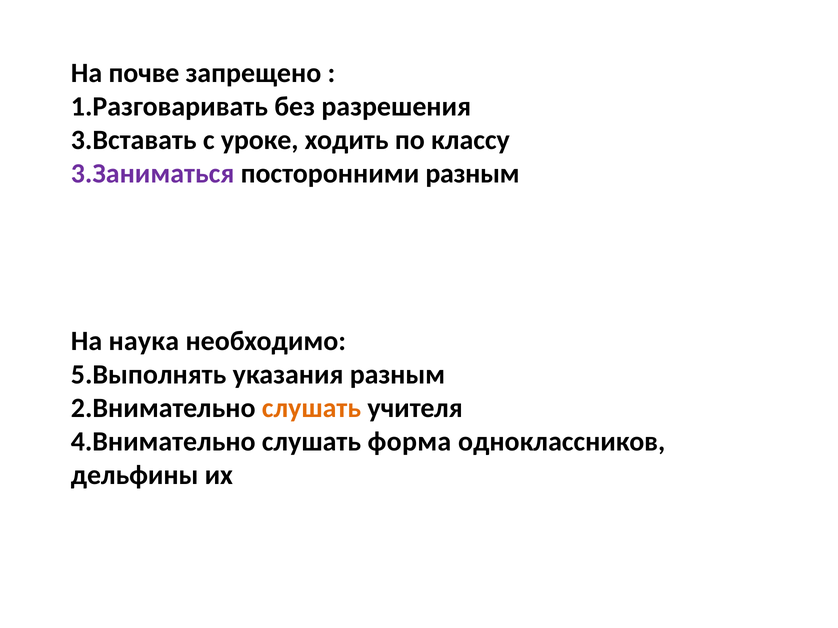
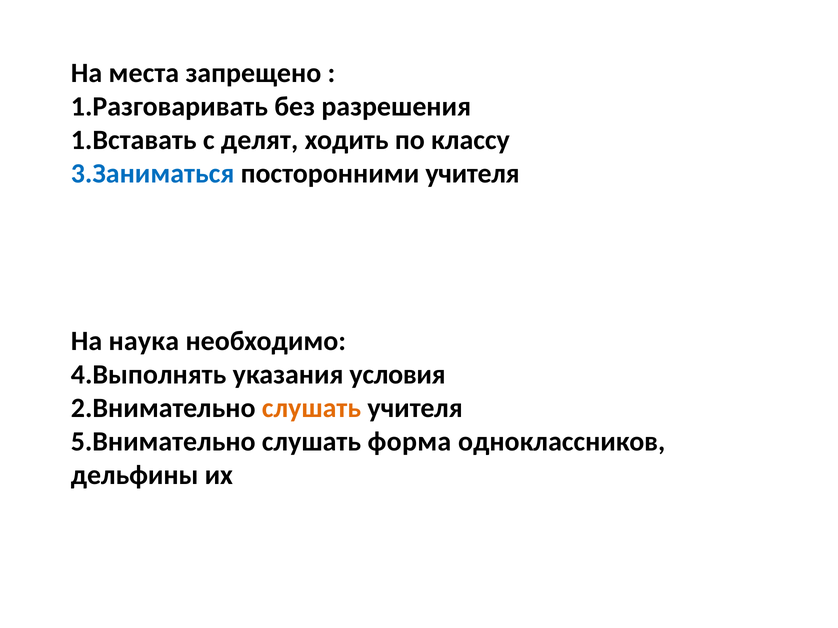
почве: почве -> места
3.Вставать: 3.Вставать -> 1.Вставать
уроке: уроке -> делят
3.Заниматься colour: purple -> blue
посторонними разным: разным -> учителя
5.Выполнять: 5.Выполнять -> 4.Выполнять
указания разным: разным -> условия
4.Внимательно: 4.Внимательно -> 5.Внимательно
